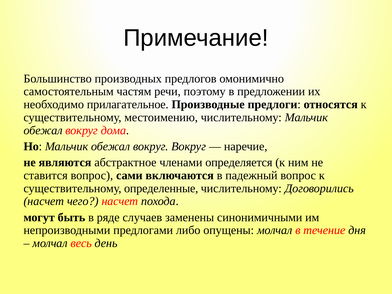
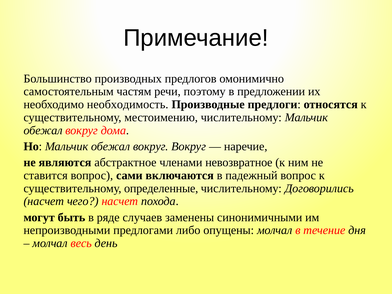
прилагательное: прилагательное -> необходимость
определяется: определяется -> невозвратное
